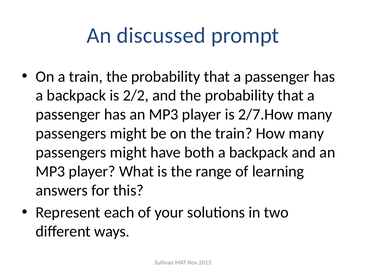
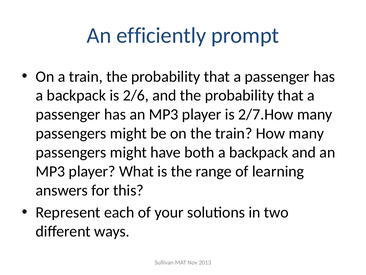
discussed: discussed -> efficiently
2/2: 2/2 -> 2/6
